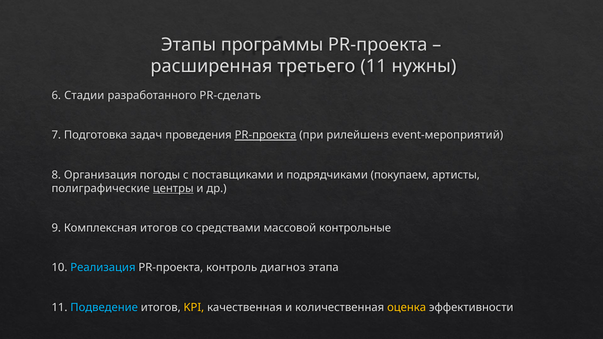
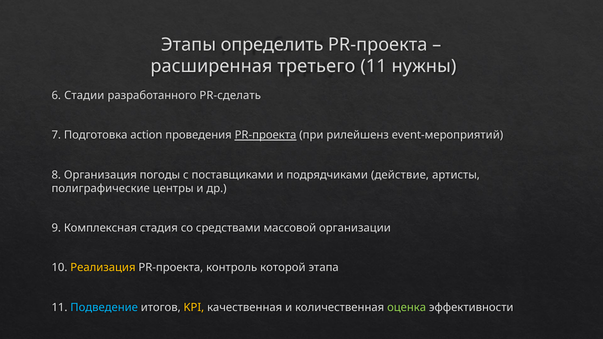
программы: программы -> определить
задач: задач -> action
покупаем: покупаем -> действие
центры underline: present -> none
Комплексная итогов: итогов -> стадия
контрольные: контрольные -> организации
Реализация colour: light blue -> yellow
диагноз: диагноз -> которой
оценка colour: yellow -> light green
